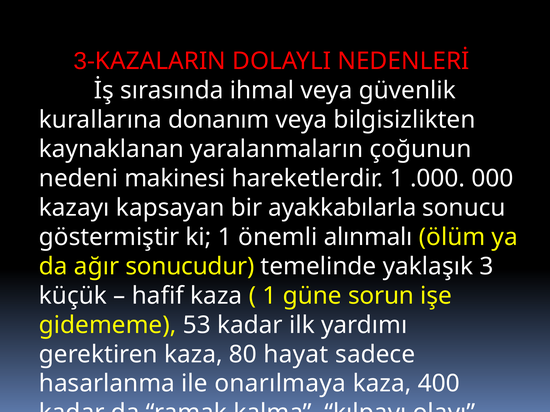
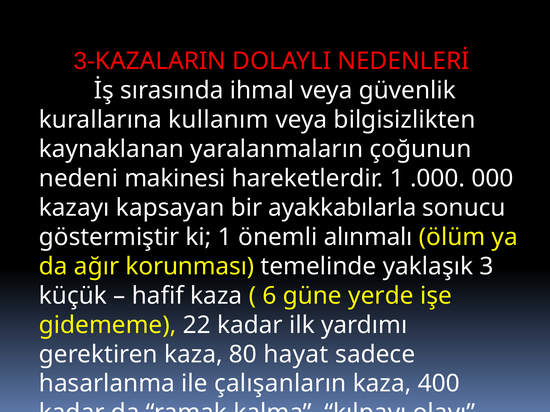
donanım: donanım -> kullanım
sonucudur: sonucudur -> korunması
1 at (269, 296): 1 -> 6
sorun: sorun -> yerde
53: 53 -> 22
onarılmaya: onarılmaya -> çalışanların
